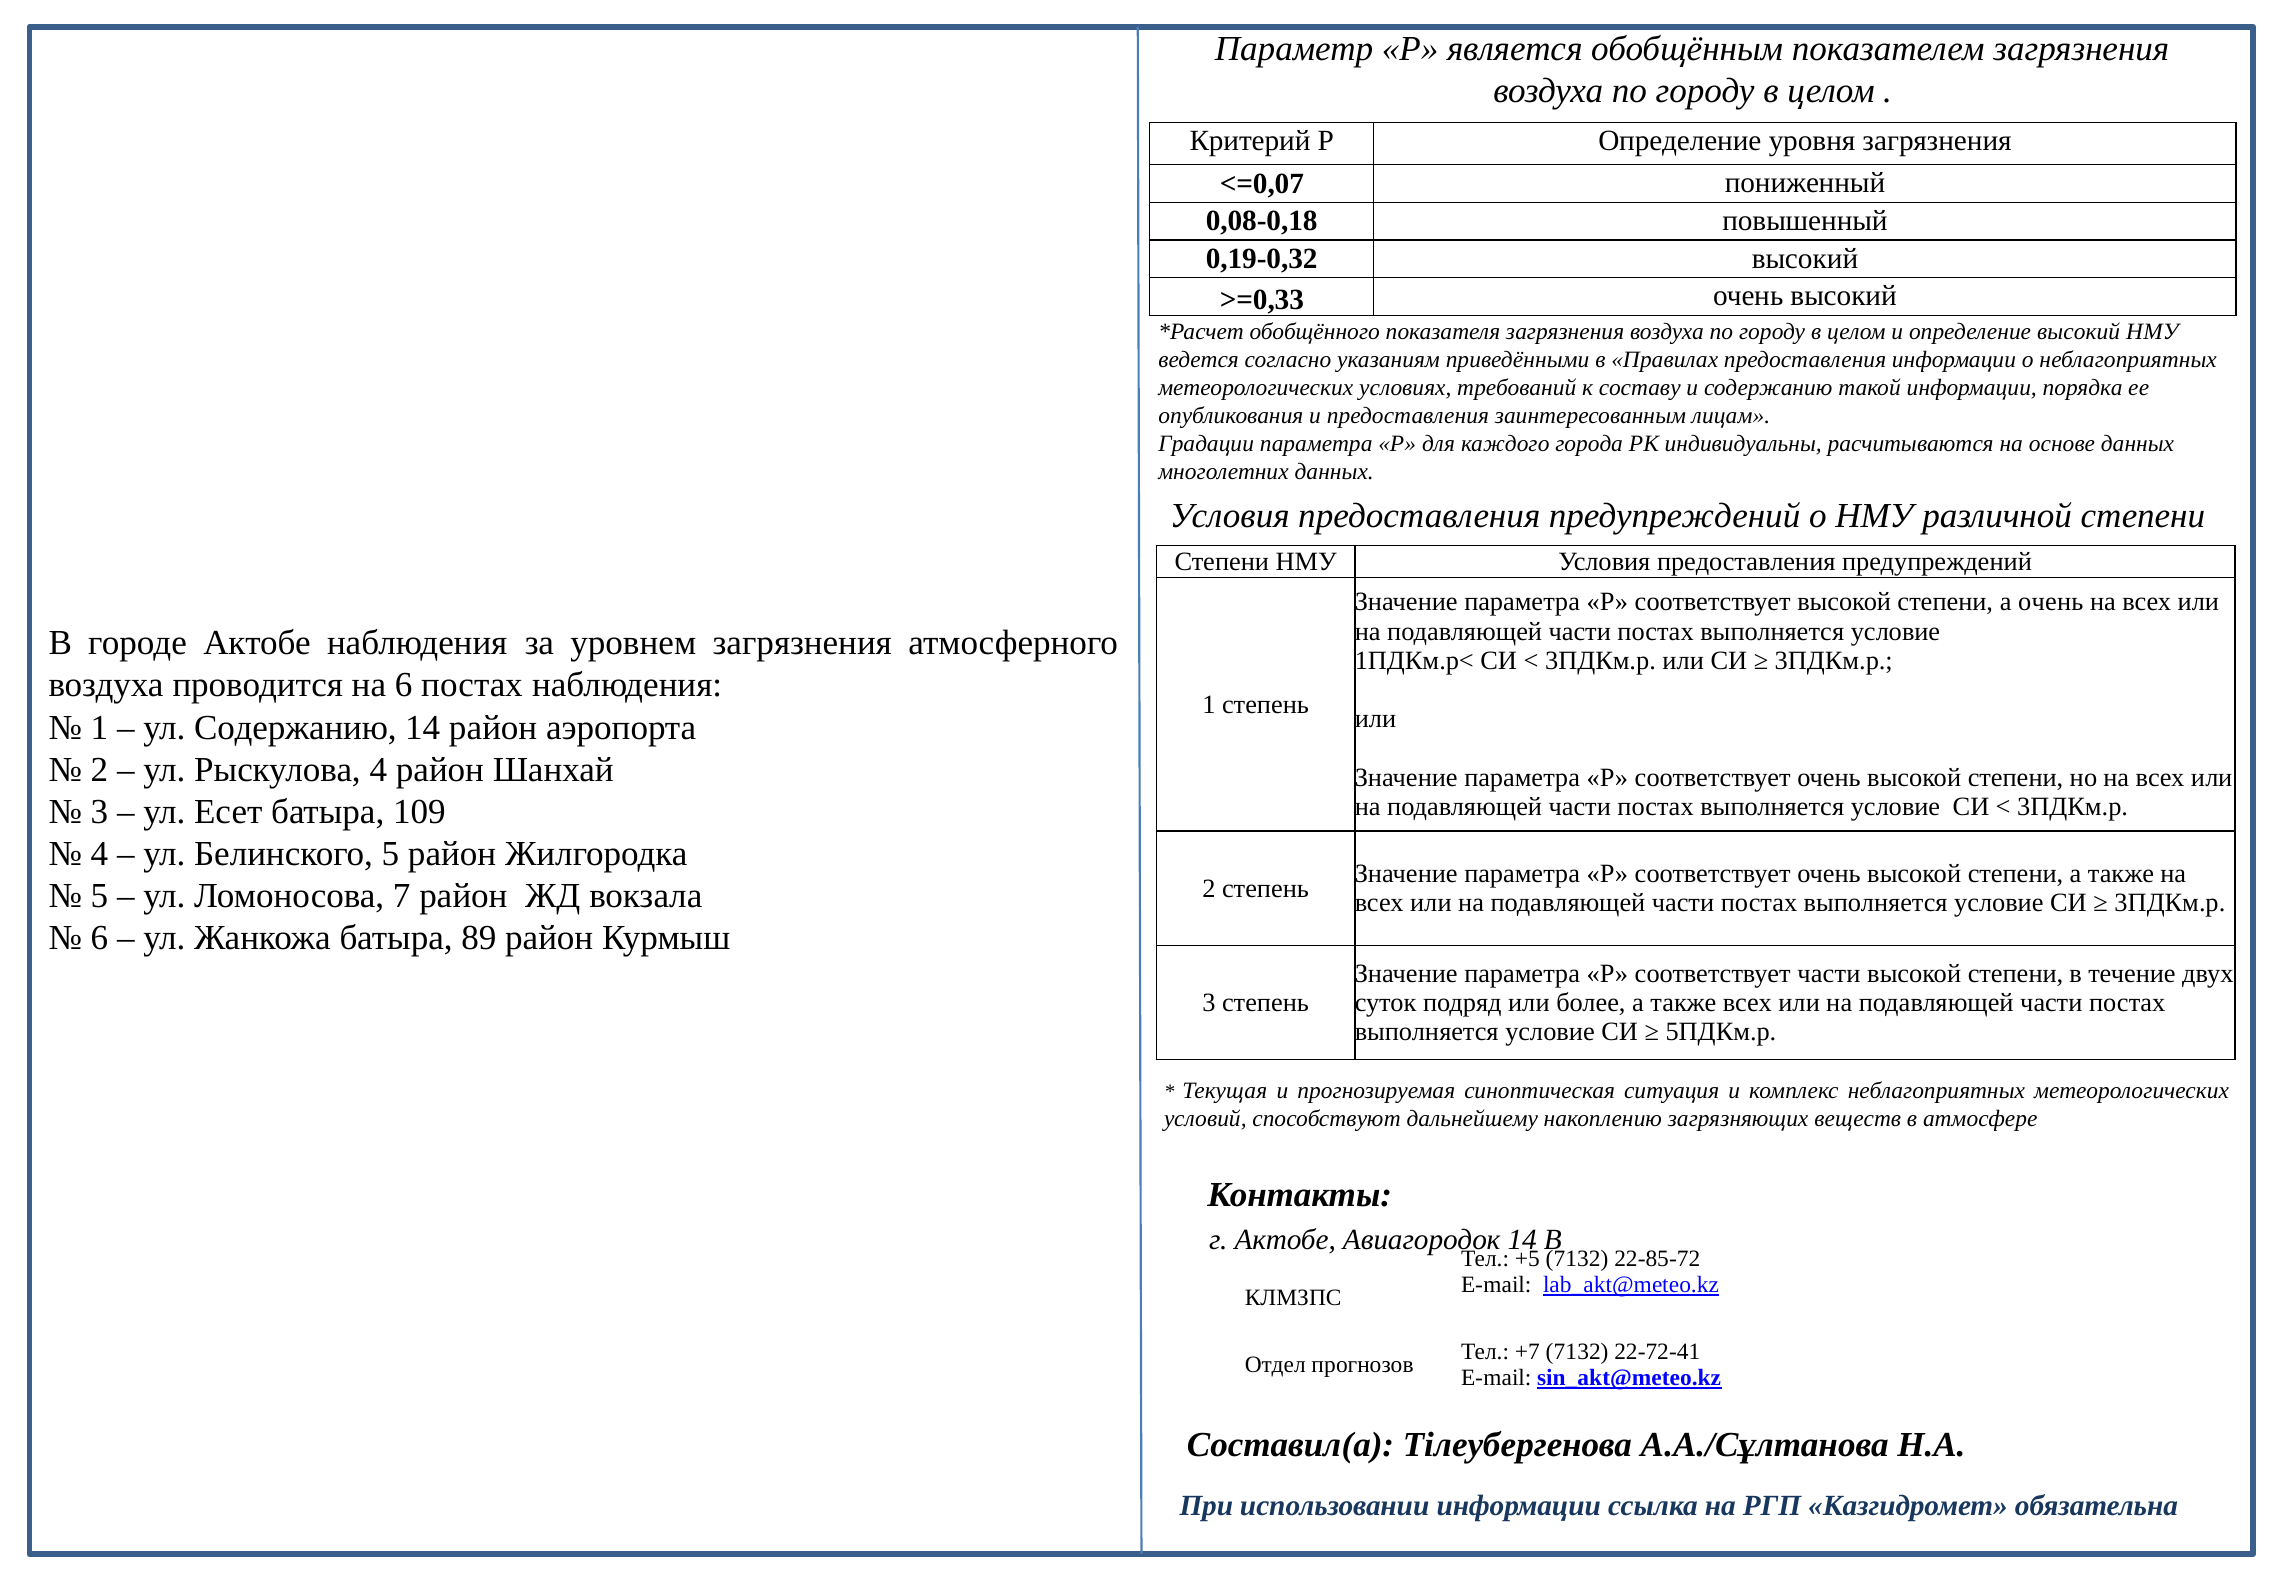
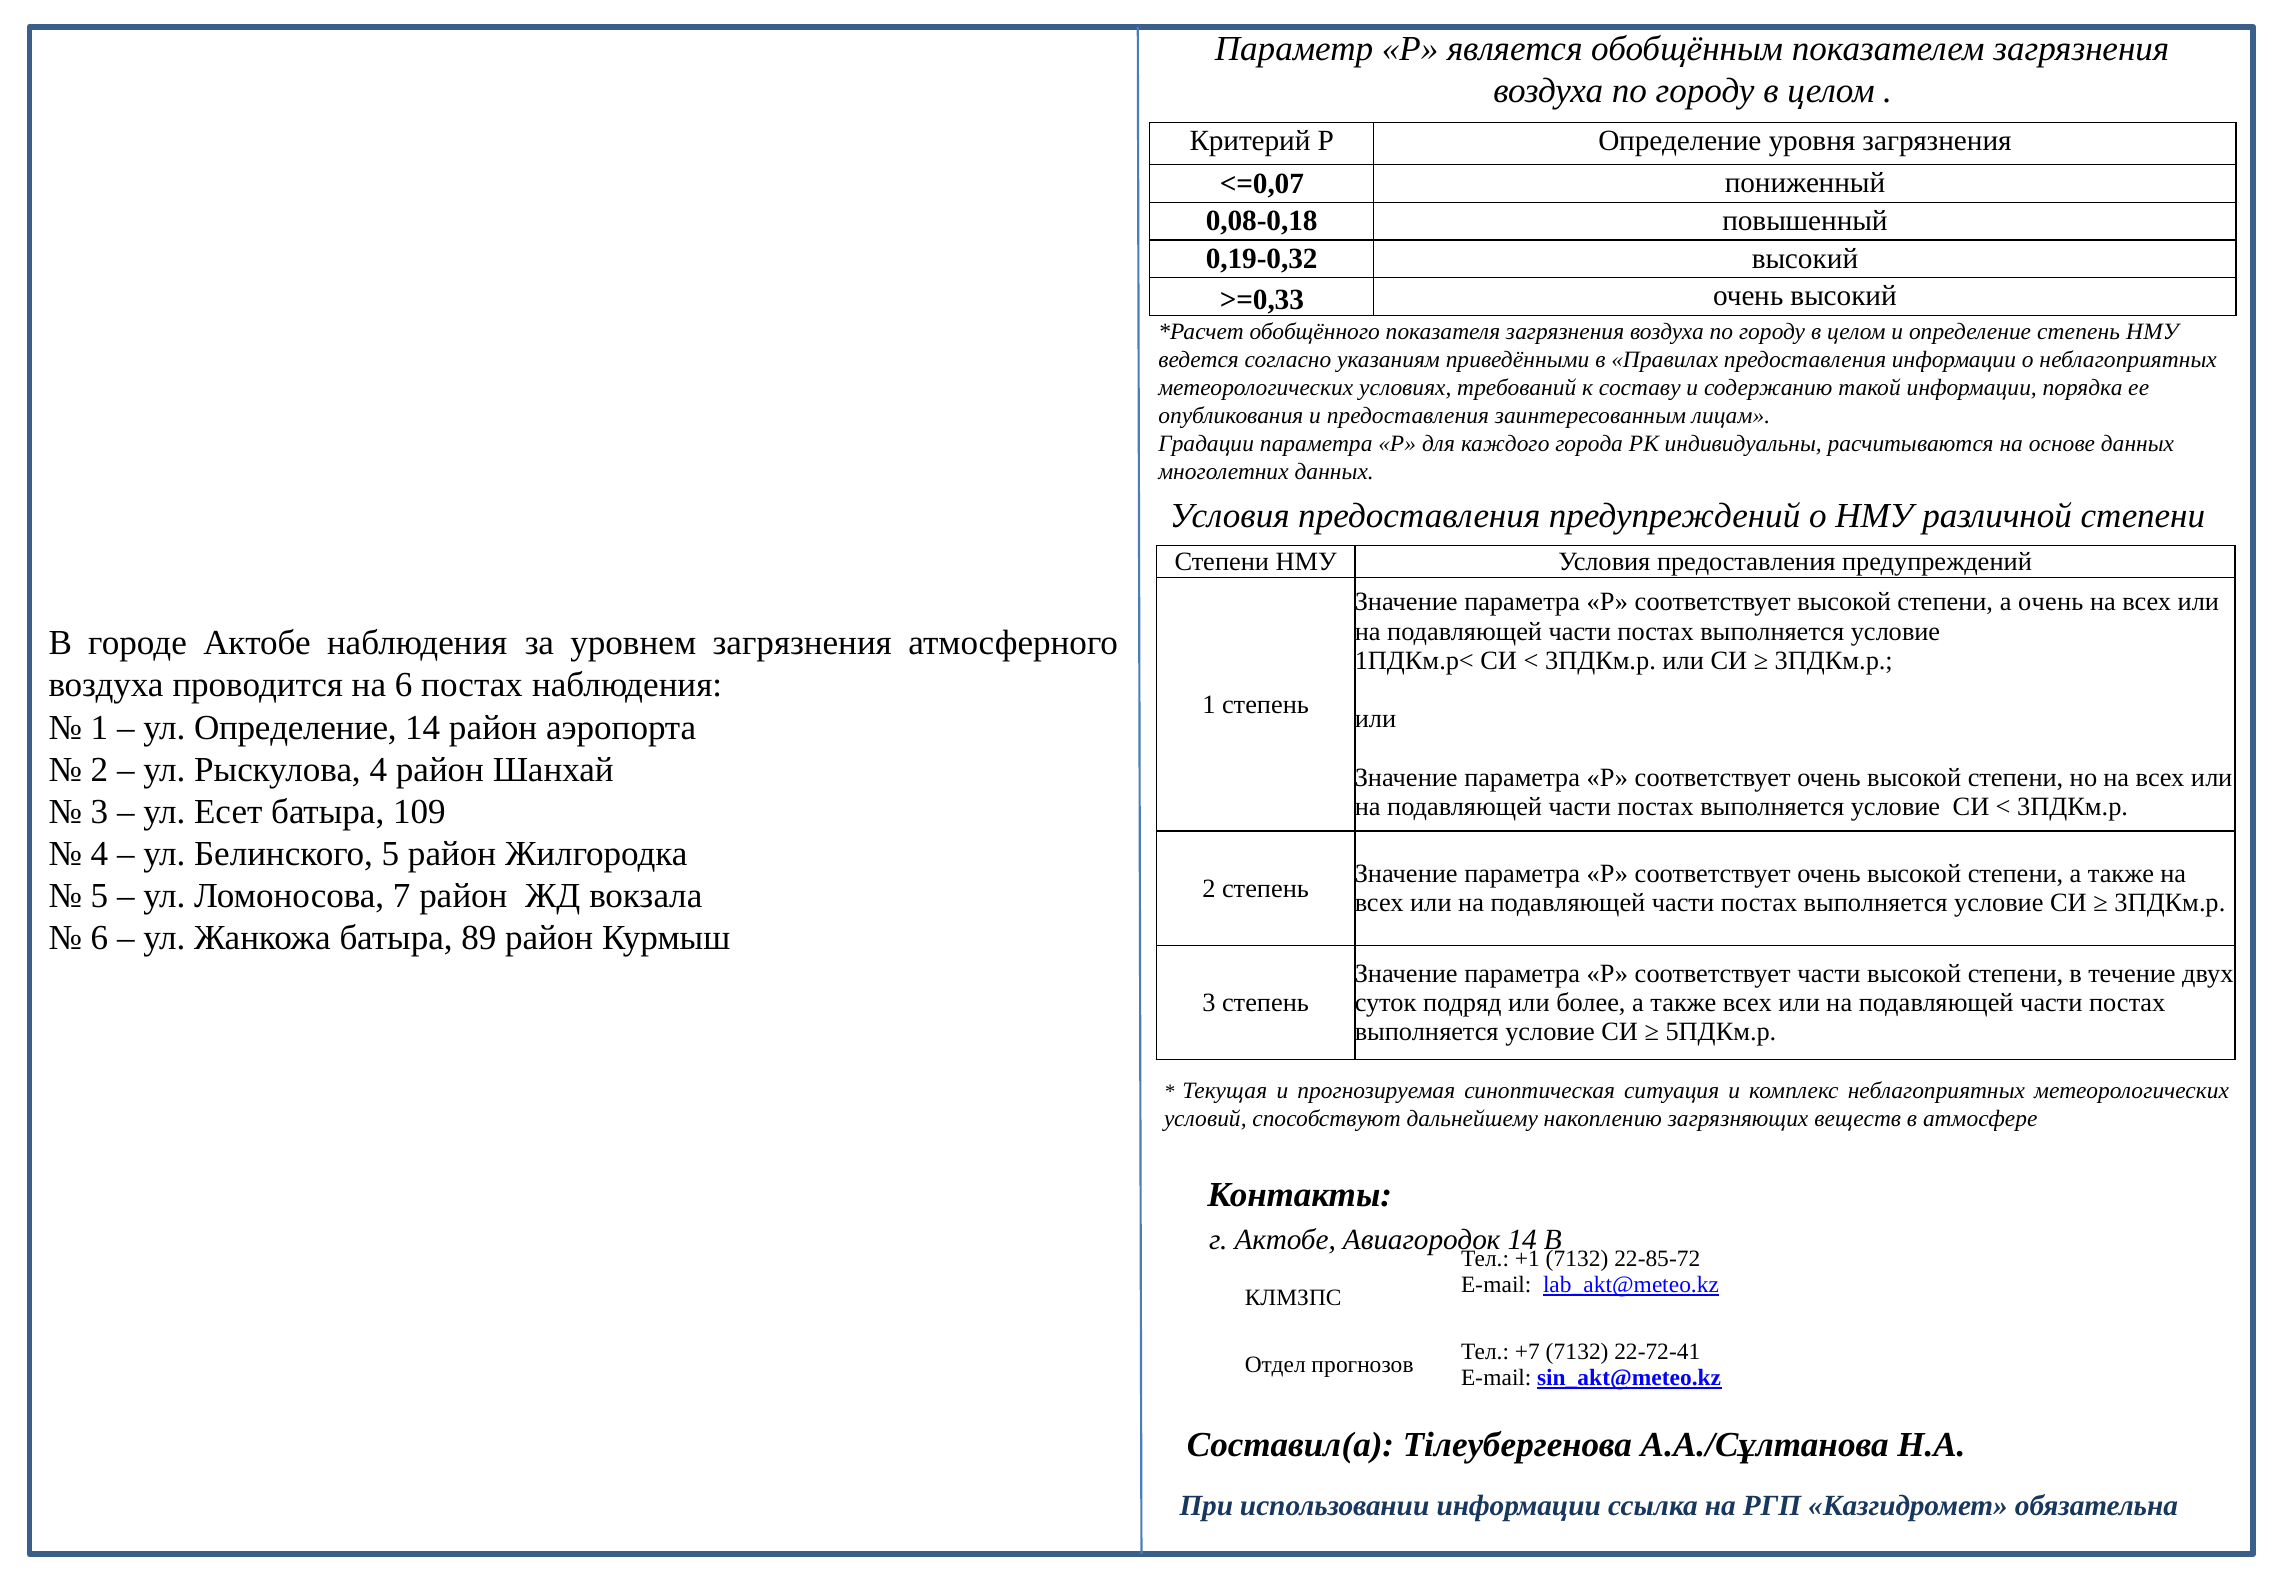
определение высокий: высокий -> степень
ул Содержанию: Содержанию -> Определение
+5: +5 -> +1
